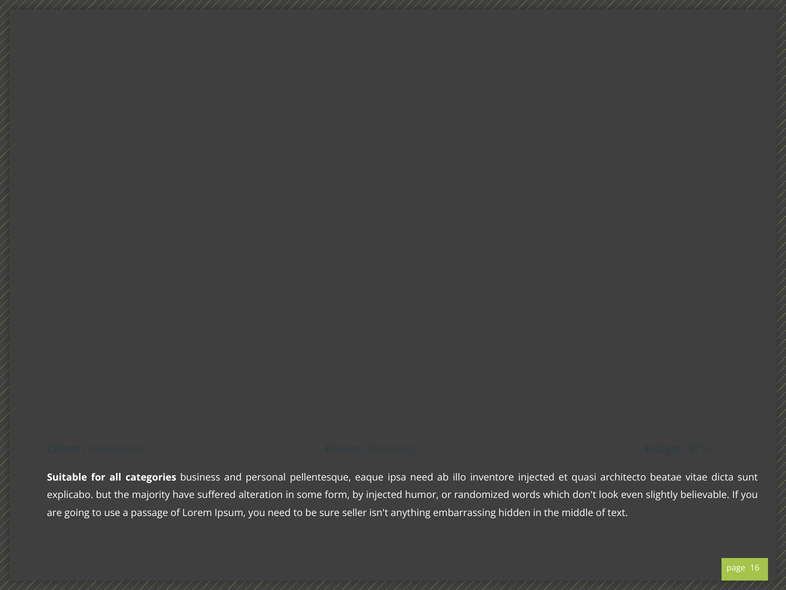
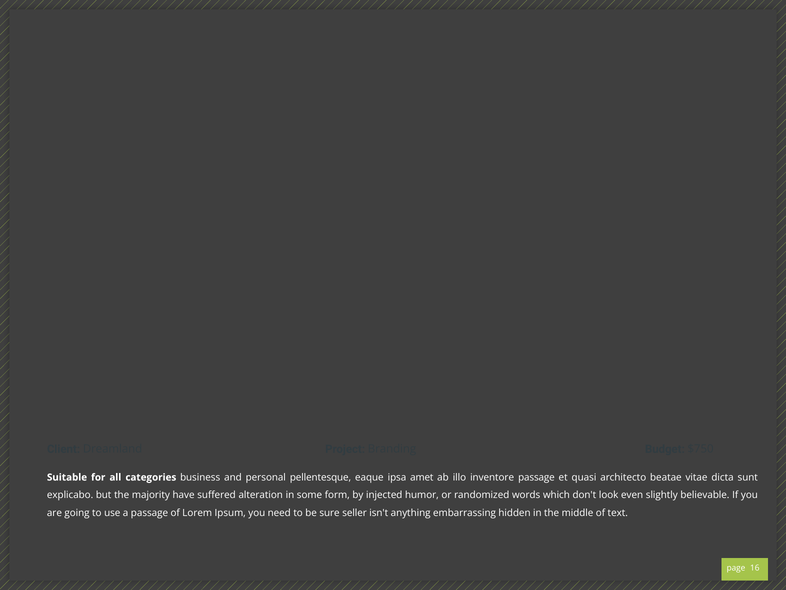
ipsa need: need -> amet
inventore injected: injected -> passage
